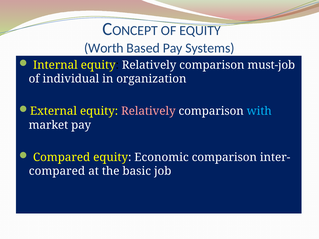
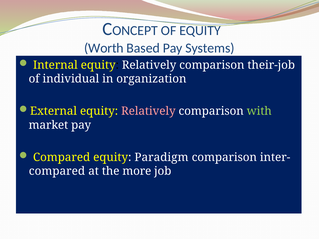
must-job: must-job -> their-job
with colour: light blue -> light green
Economic: Economic -> Paradigm
basic: basic -> more
